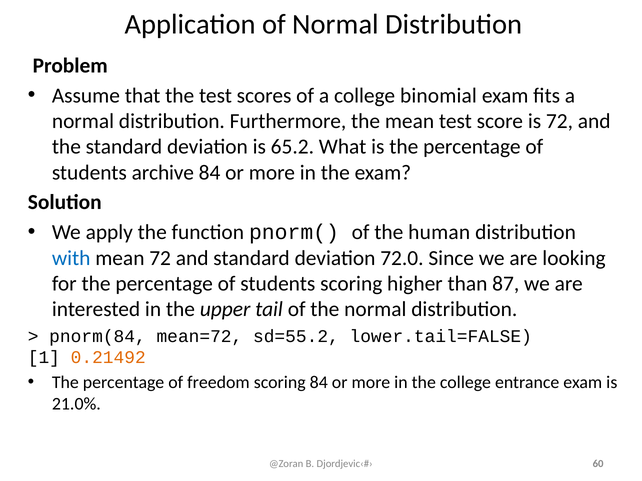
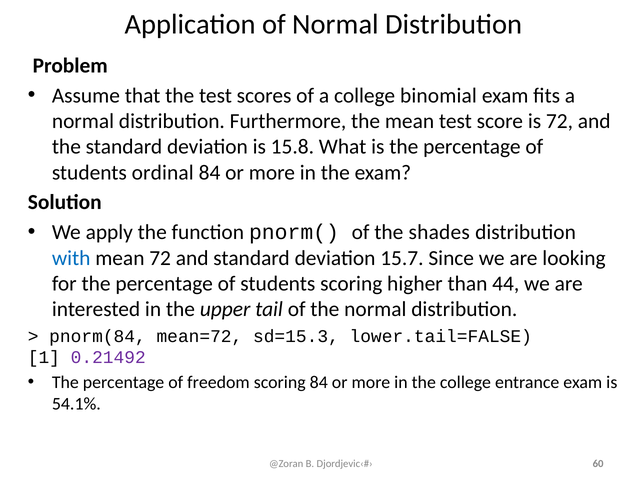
65.2: 65.2 -> 15.8
archive: archive -> ordinal
human: human -> shades
72.0: 72.0 -> 15.7
87: 87 -> 44
sd=55.2: sd=55.2 -> sd=15.3
0.21492 colour: orange -> purple
21.0%: 21.0% -> 54.1%
